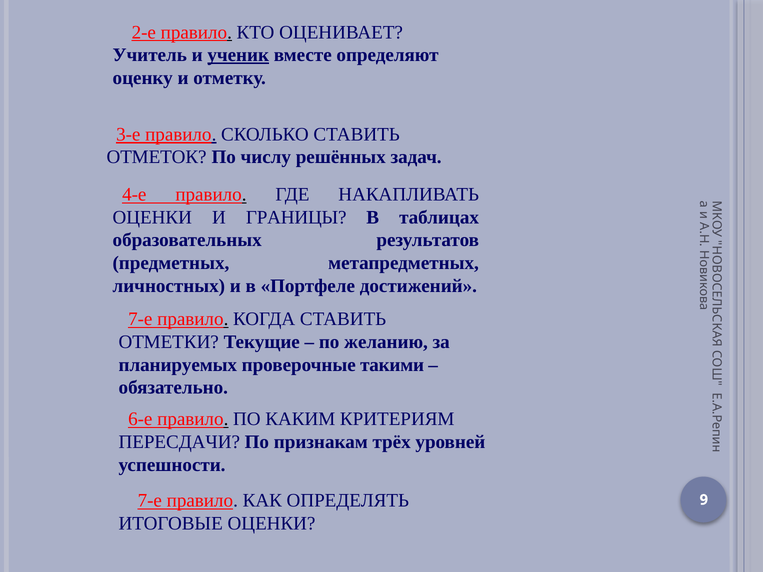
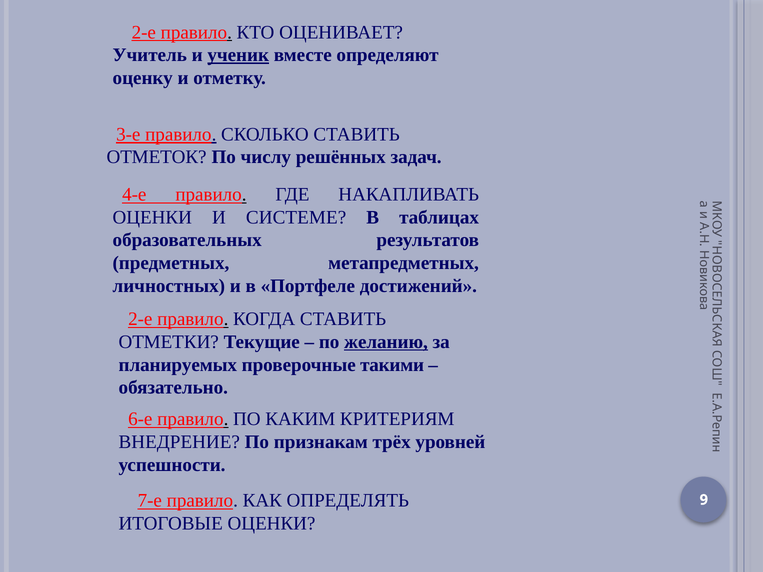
ГРАНИЦЫ: ГРАНИЦЫ -> СИСТЕМЕ
7-е at (140, 319): 7-е -> 2-е
желанию underline: none -> present
ПЕРЕСДАЧИ: ПЕРЕСДАЧИ -> ВНЕДРЕНИЕ
